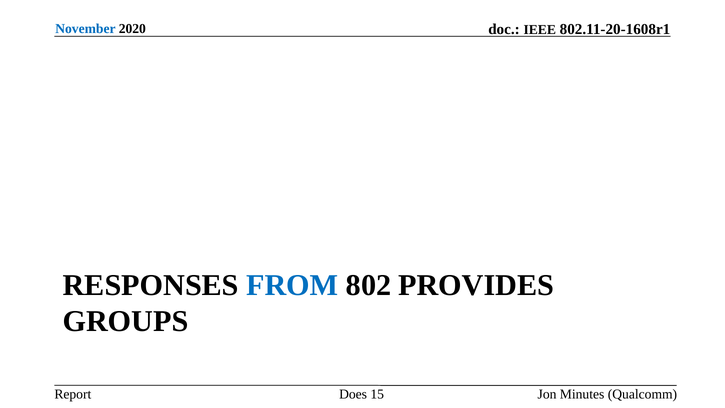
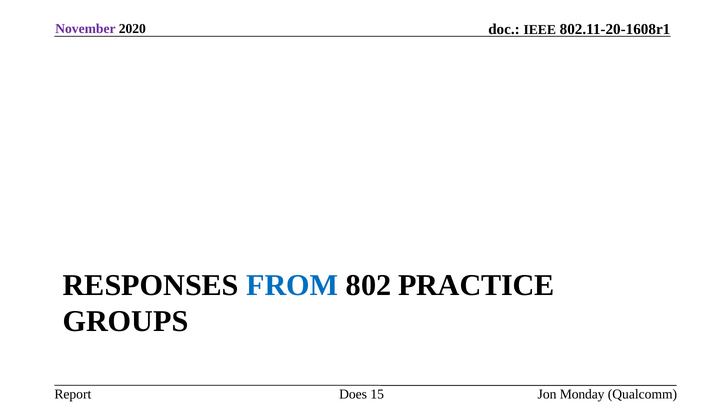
November colour: blue -> purple
PROVIDES: PROVIDES -> PRACTICE
Minutes: Minutes -> Monday
